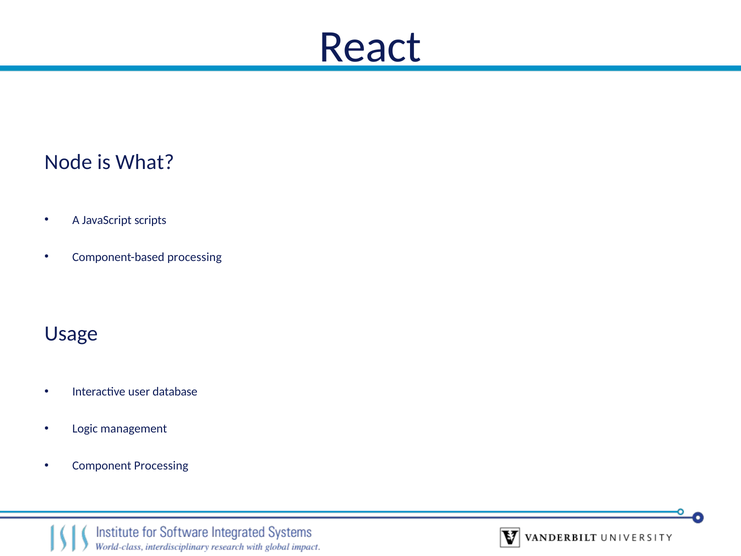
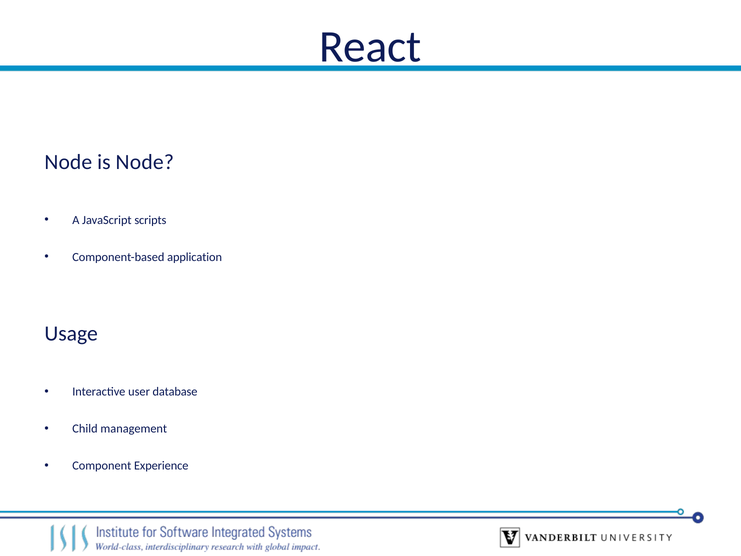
is What: What -> Node
Component-based processing: processing -> application
Logic: Logic -> Child
Component Processing: Processing -> Experience
